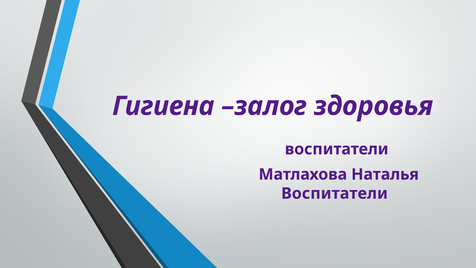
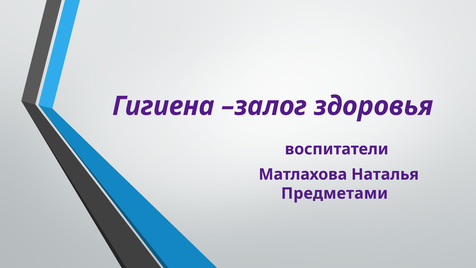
Воспитатели at (334, 193): Воспитатели -> Предметами
